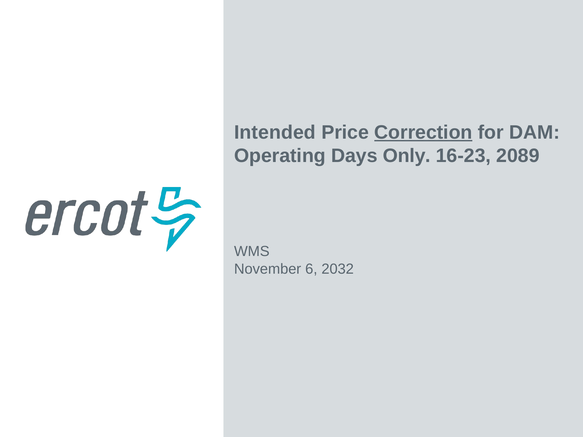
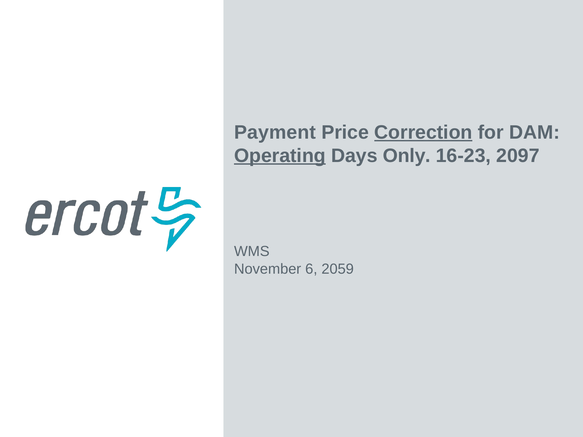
Intended: Intended -> Payment
Operating underline: none -> present
2089: 2089 -> 2097
2032: 2032 -> 2059
